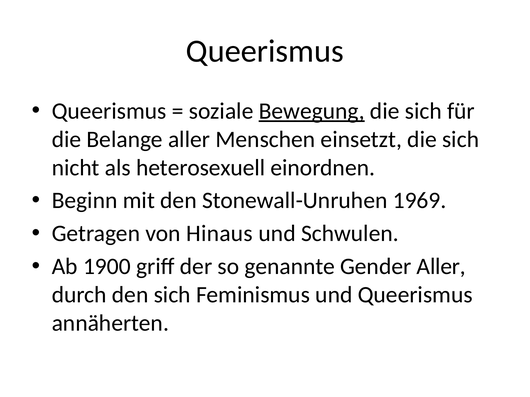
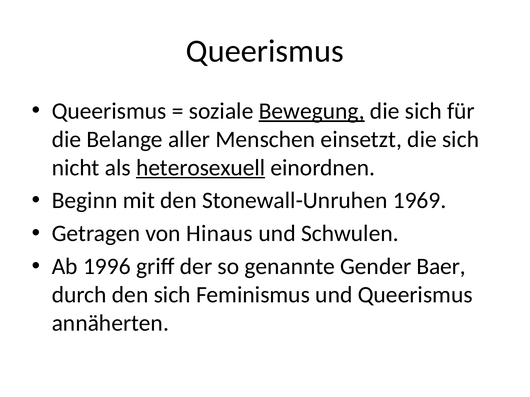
heterosexuell underline: none -> present
1900: 1900 -> 1996
Gender Aller: Aller -> Baer
